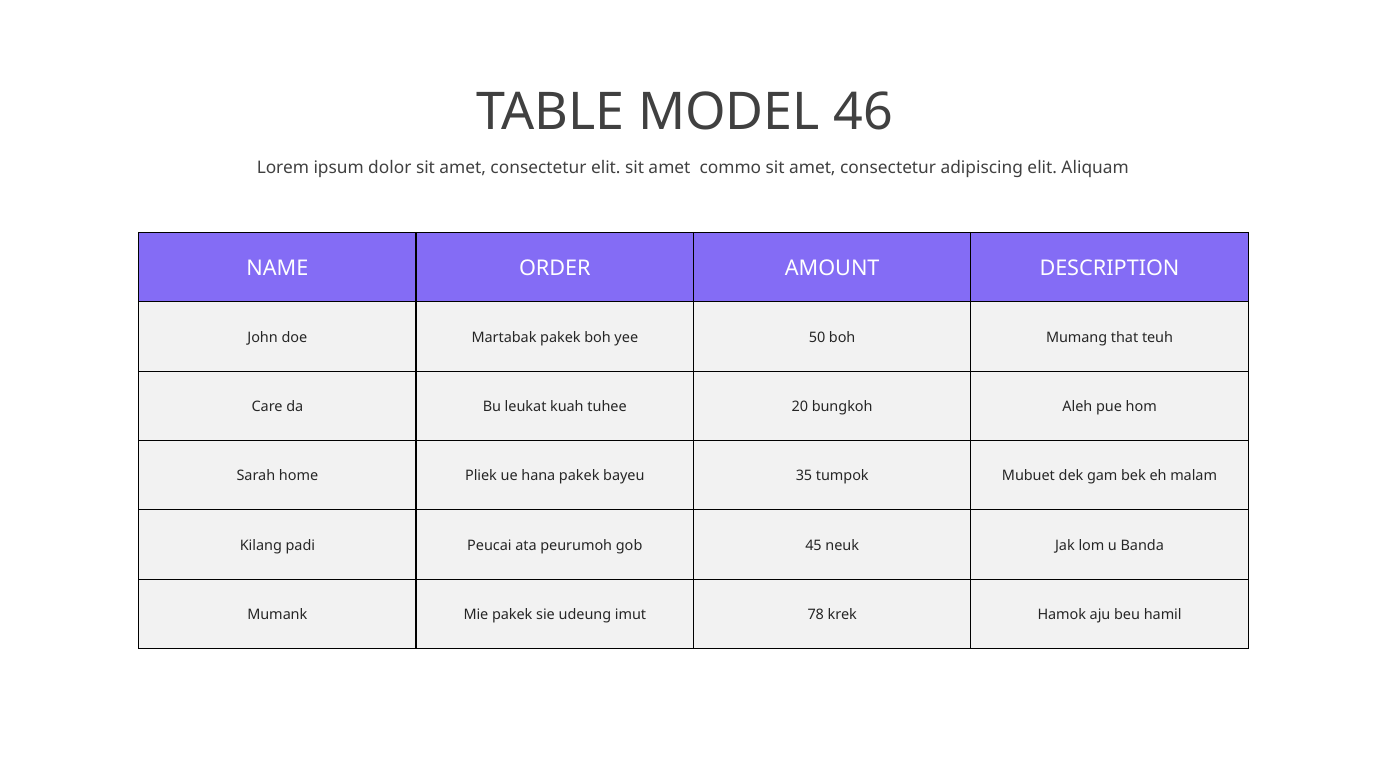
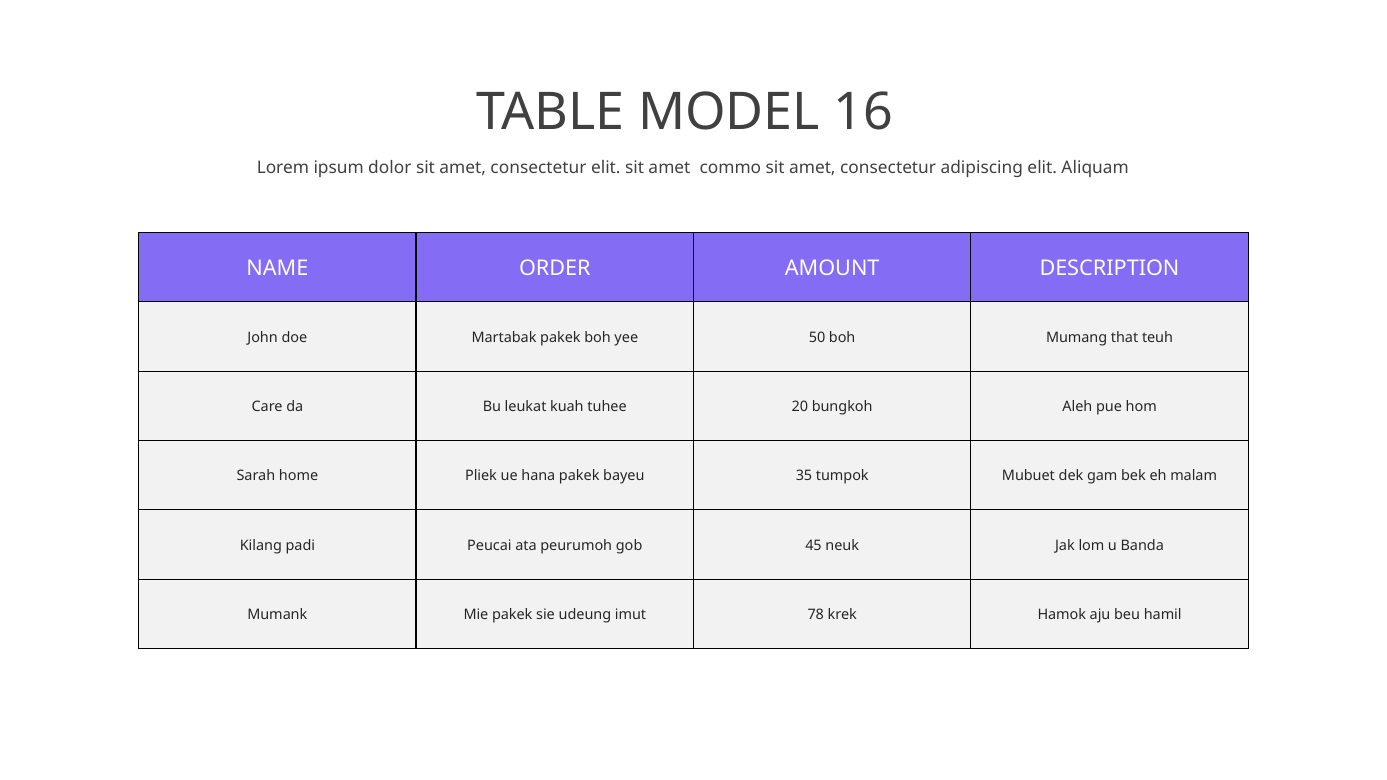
46: 46 -> 16
